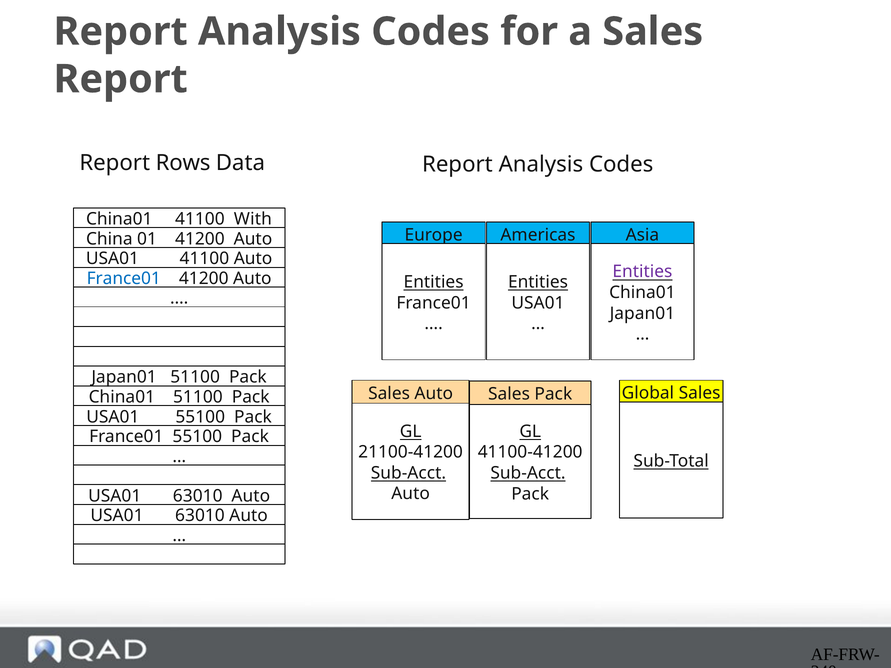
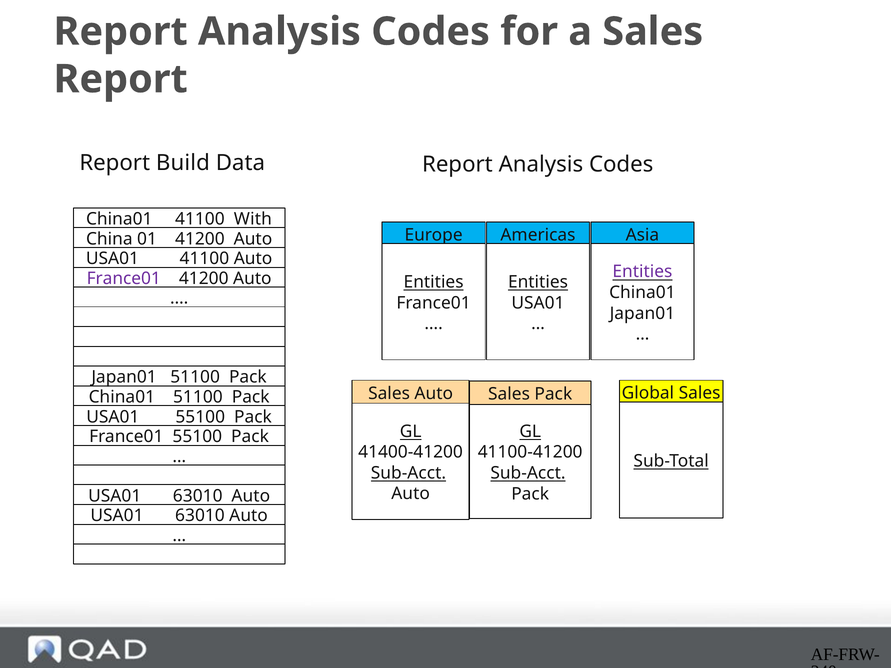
Rows: Rows -> Build
France01 at (124, 278) colour: blue -> purple
21100-41200: 21100-41200 -> 41400-41200
